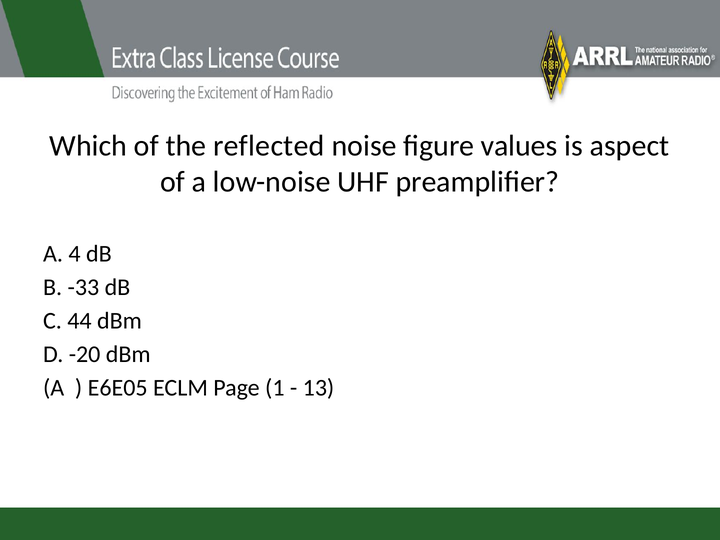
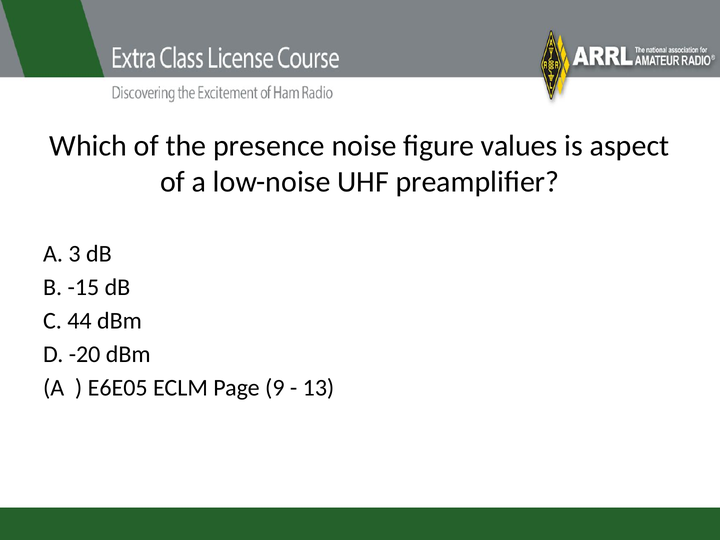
reflected: reflected -> presence
4: 4 -> 3
-33: -33 -> -15
1: 1 -> 9
